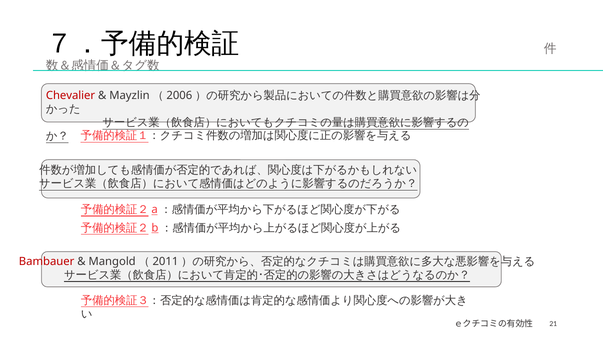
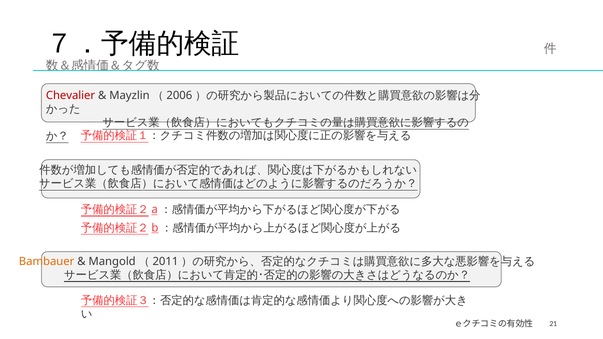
Bambauer colour: red -> orange
